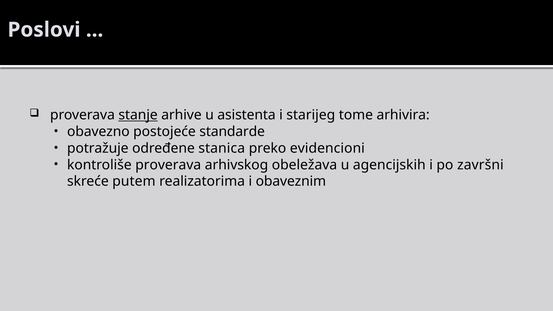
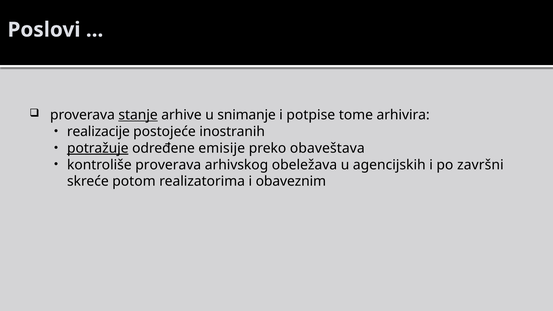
asistenta: asistenta -> snimanje
starijeg: starijeg -> potpise
obavezno: obavezno -> realizacije
standarde: standarde -> inostranih
potražuje underline: none -> present
stanica: stanica -> emisije
evidencioni: evidencioni -> obaveštava
putem: putem -> potom
